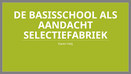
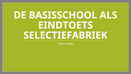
AANDACHT: AANDACHT -> EINDTOETS
